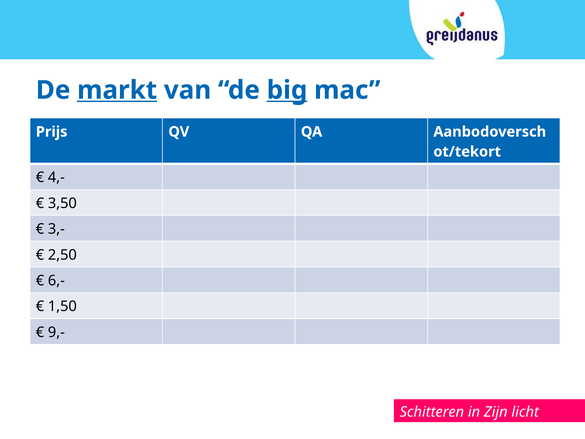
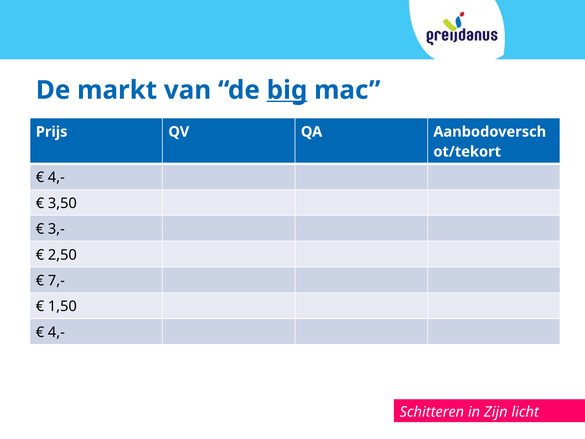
markt underline: present -> none
6,-: 6,- -> 7,-
9,- at (56, 332): 9,- -> 4,-
